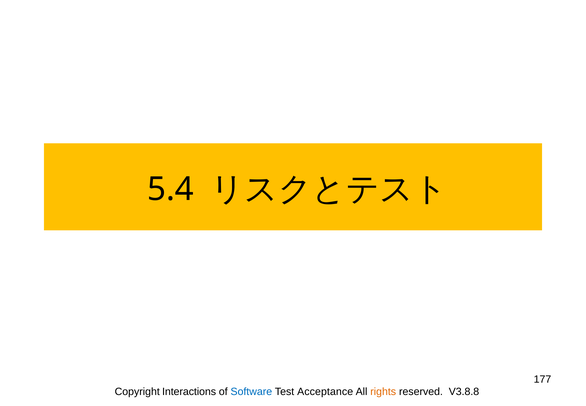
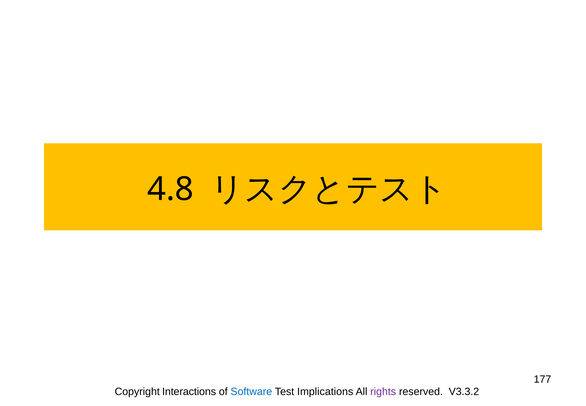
5.4: 5.4 -> 4.8
Acceptance: Acceptance -> Implications
rights colour: orange -> purple
V3.8.8: V3.8.8 -> V3.3.2
